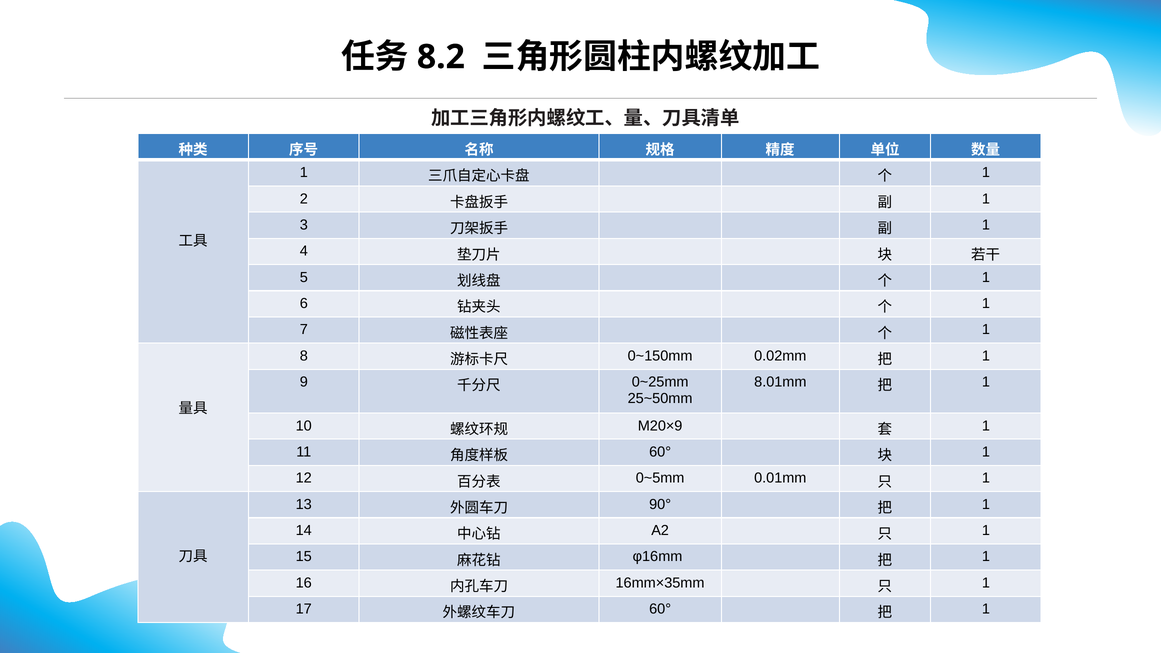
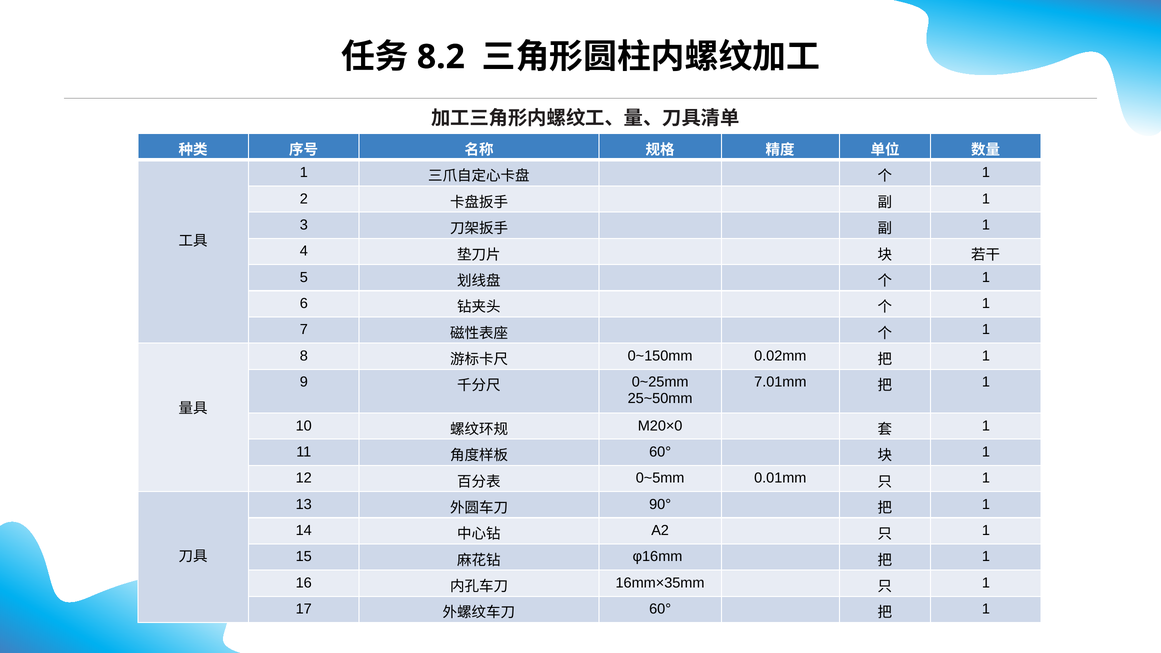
8.01mm: 8.01mm -> 7.01mm
M20×9: M20×9 -> M20×0
